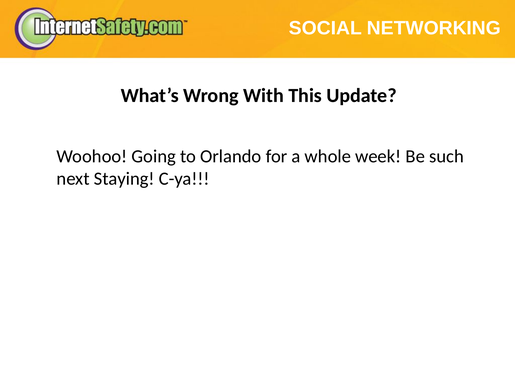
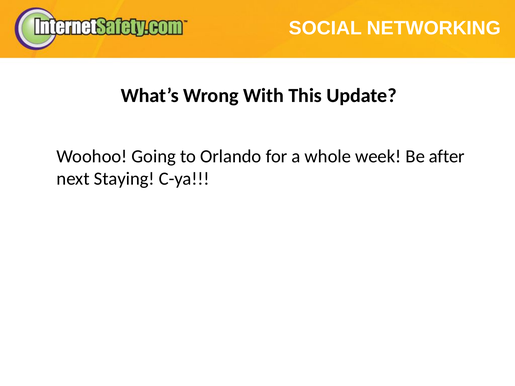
such: such -> after
